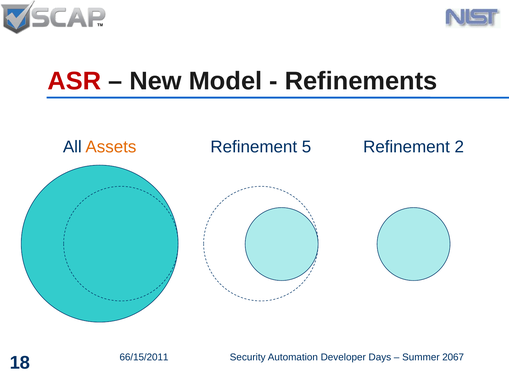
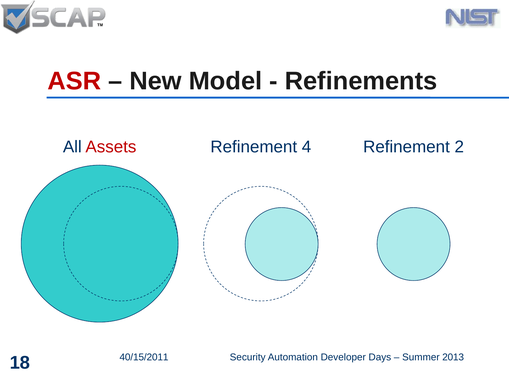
Assets colour: orange -> red
5: 5 -> 4
66/15/2011: 66/15/2011 -> 40/15/2011
2067: 2067 -> 2013
